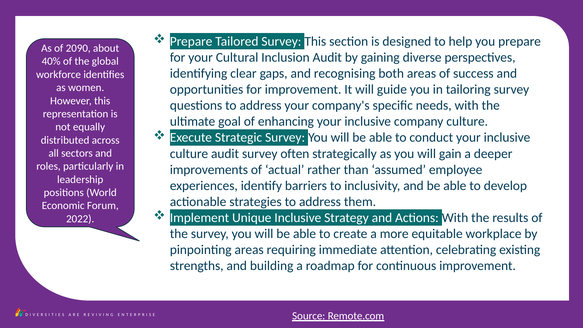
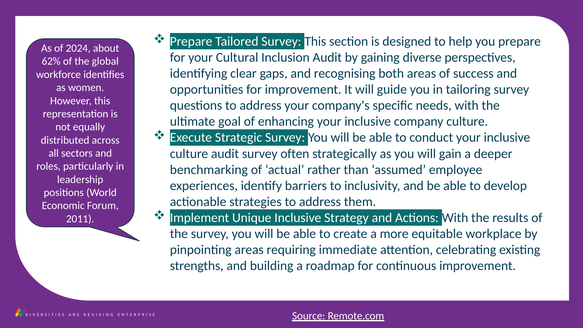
2090: 2090 -> 2024
40%: 40% -> 62%
improvements: improvements -> benchmarking
2022: 2022 -> 2011
